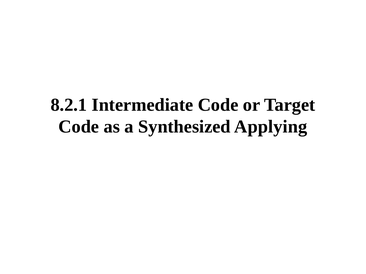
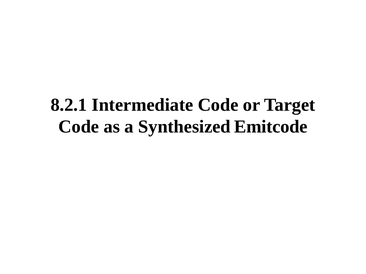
Applying: Applying -> Emitcode
